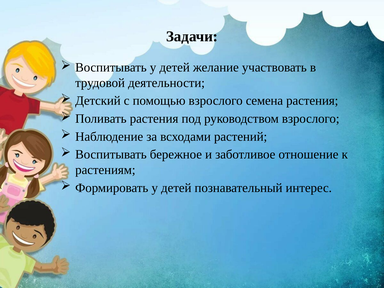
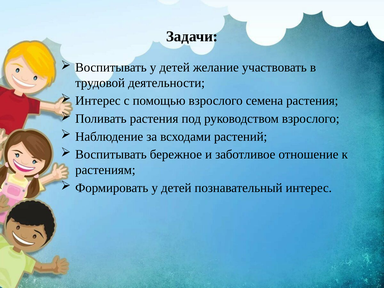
Детский at (98, 101): Детский -> Интерес
